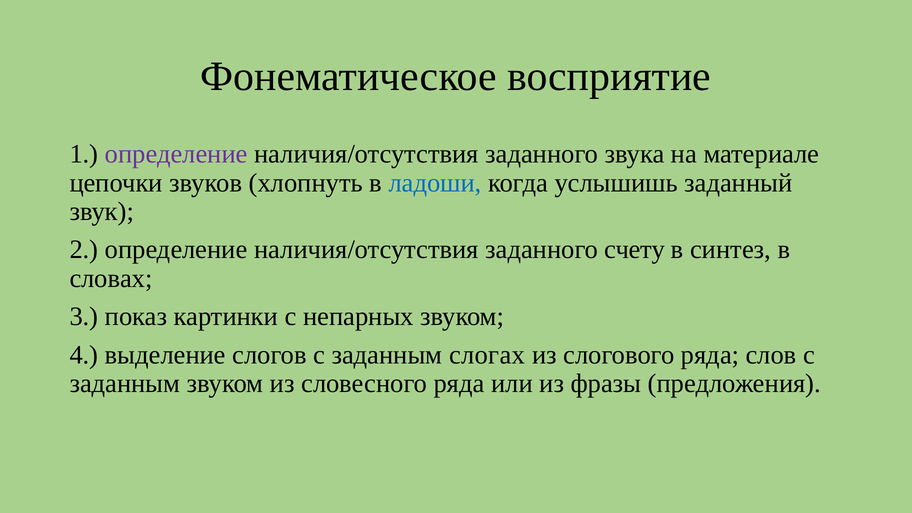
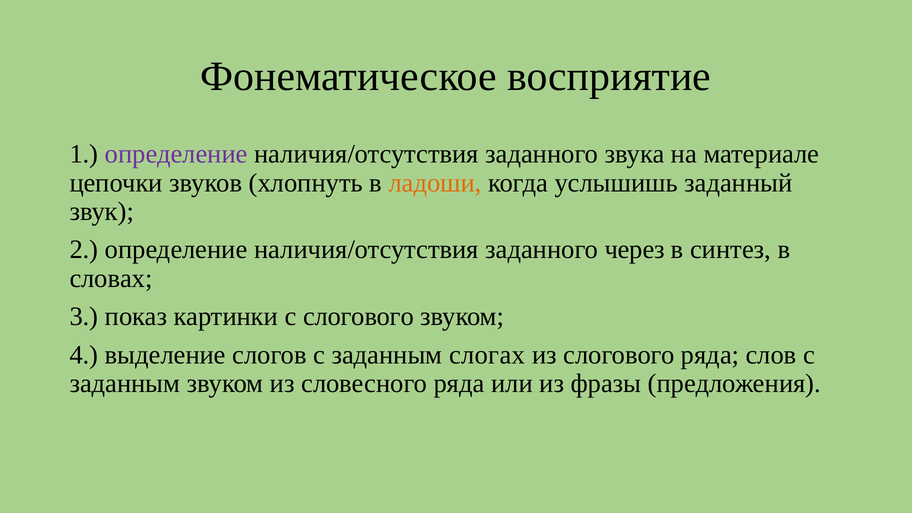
ладоши colour: blue -> orange
счету: счету -> через
с непарных: непарных -> слогового
